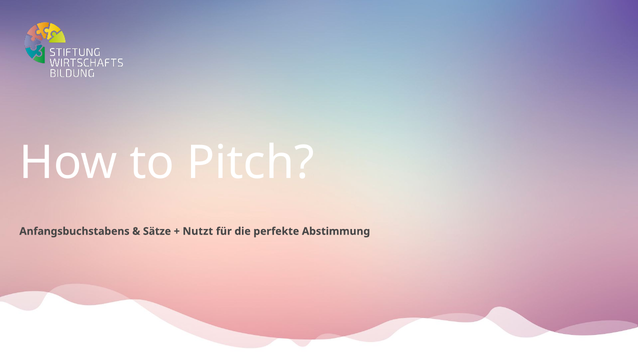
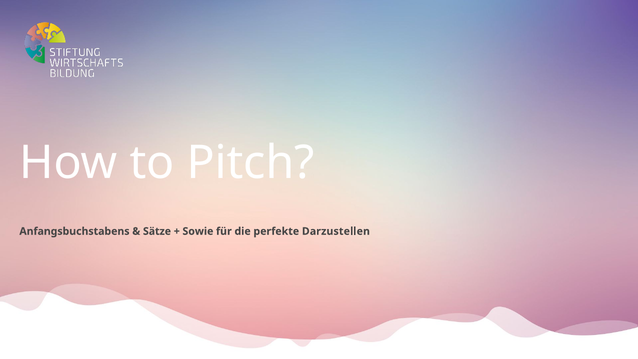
Nutzt: Nutzt -> Sowie
Abstimmung: Abstimmung -> Darzustellen
